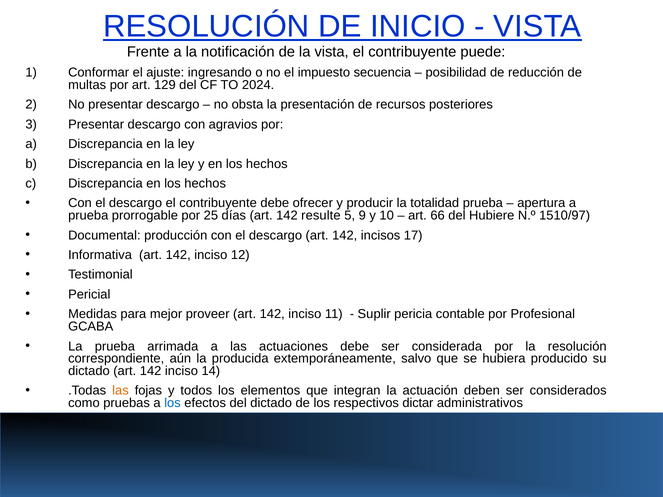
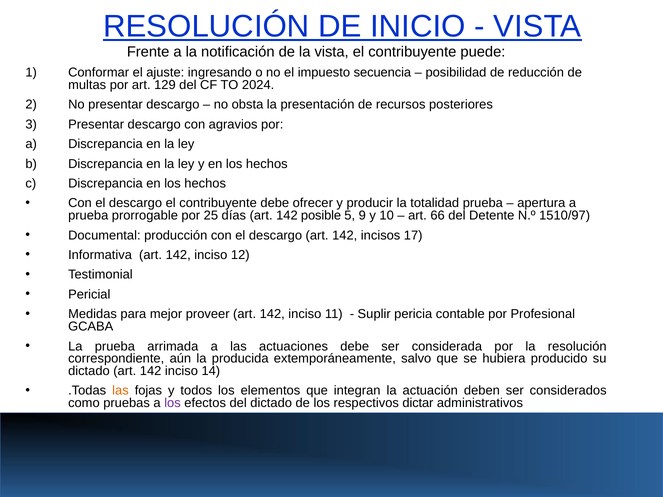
resulte: resulte -> posible
Hubiere: Hubiere -> Detente
los at (172, 403) colour: blue -> purple
